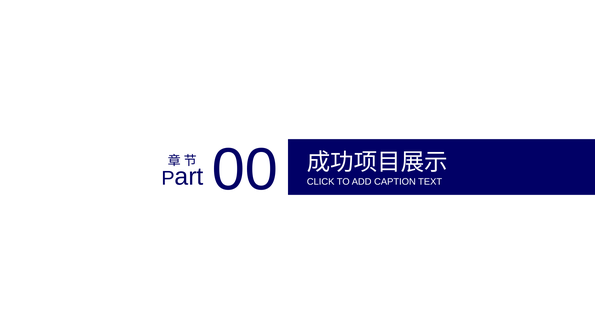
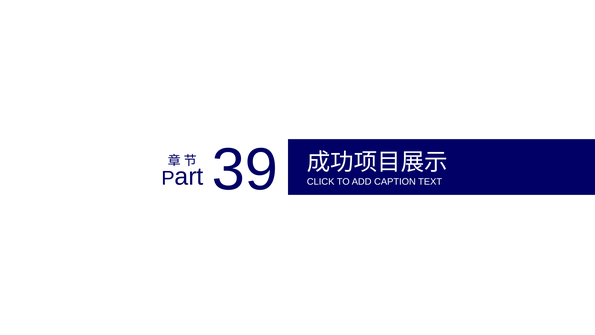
00: 00 -> 39
